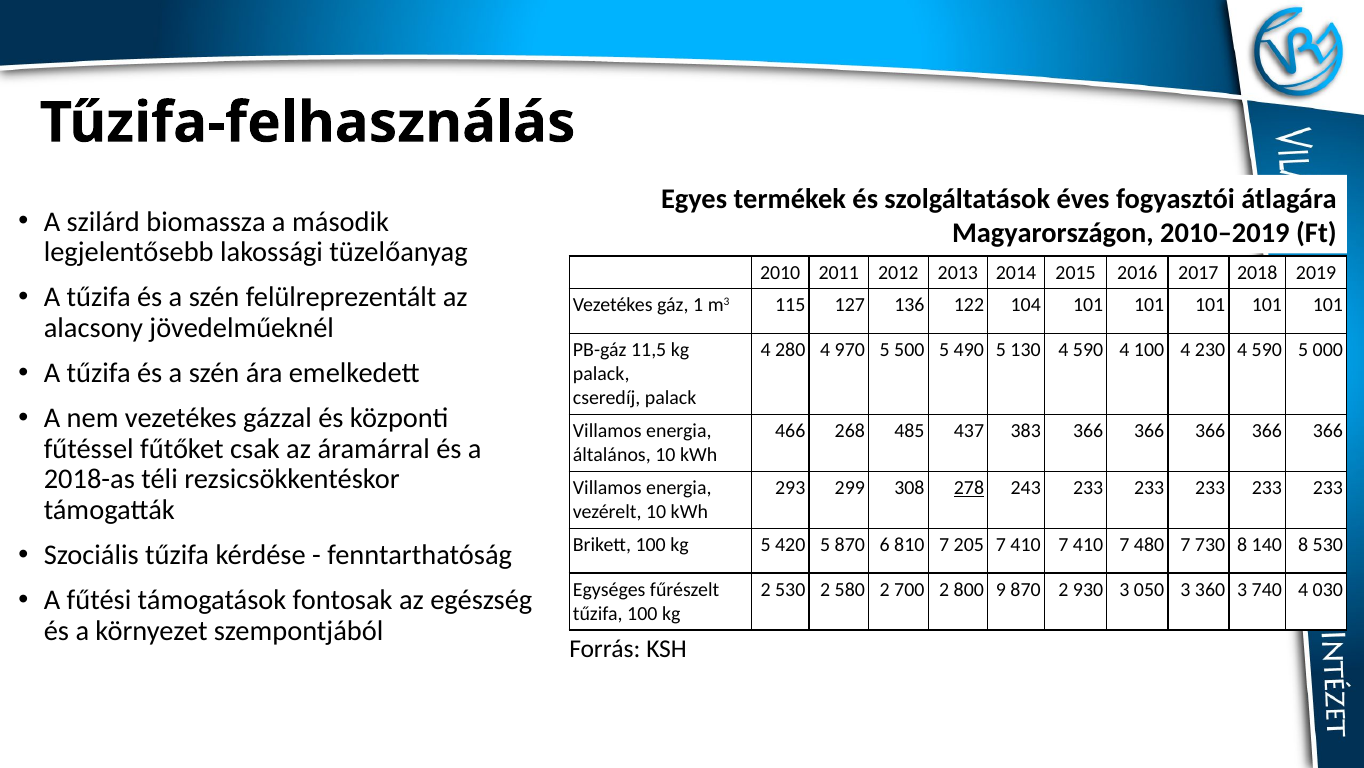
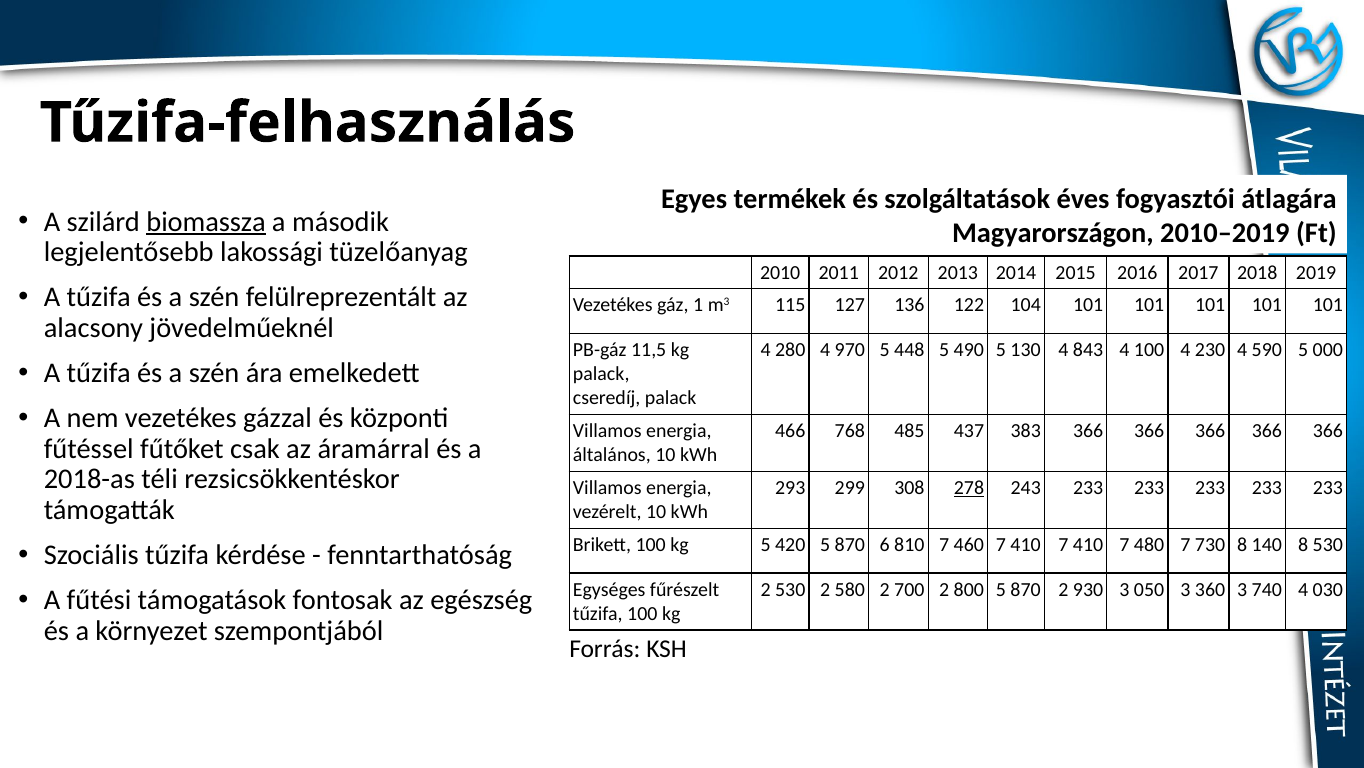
biomassza underline: none -> present
500: 500 -> 448
130 4 590: 590 -> 843
268: 268 -> 768
205: 205 -> 460
800 9: 9 -> 5
